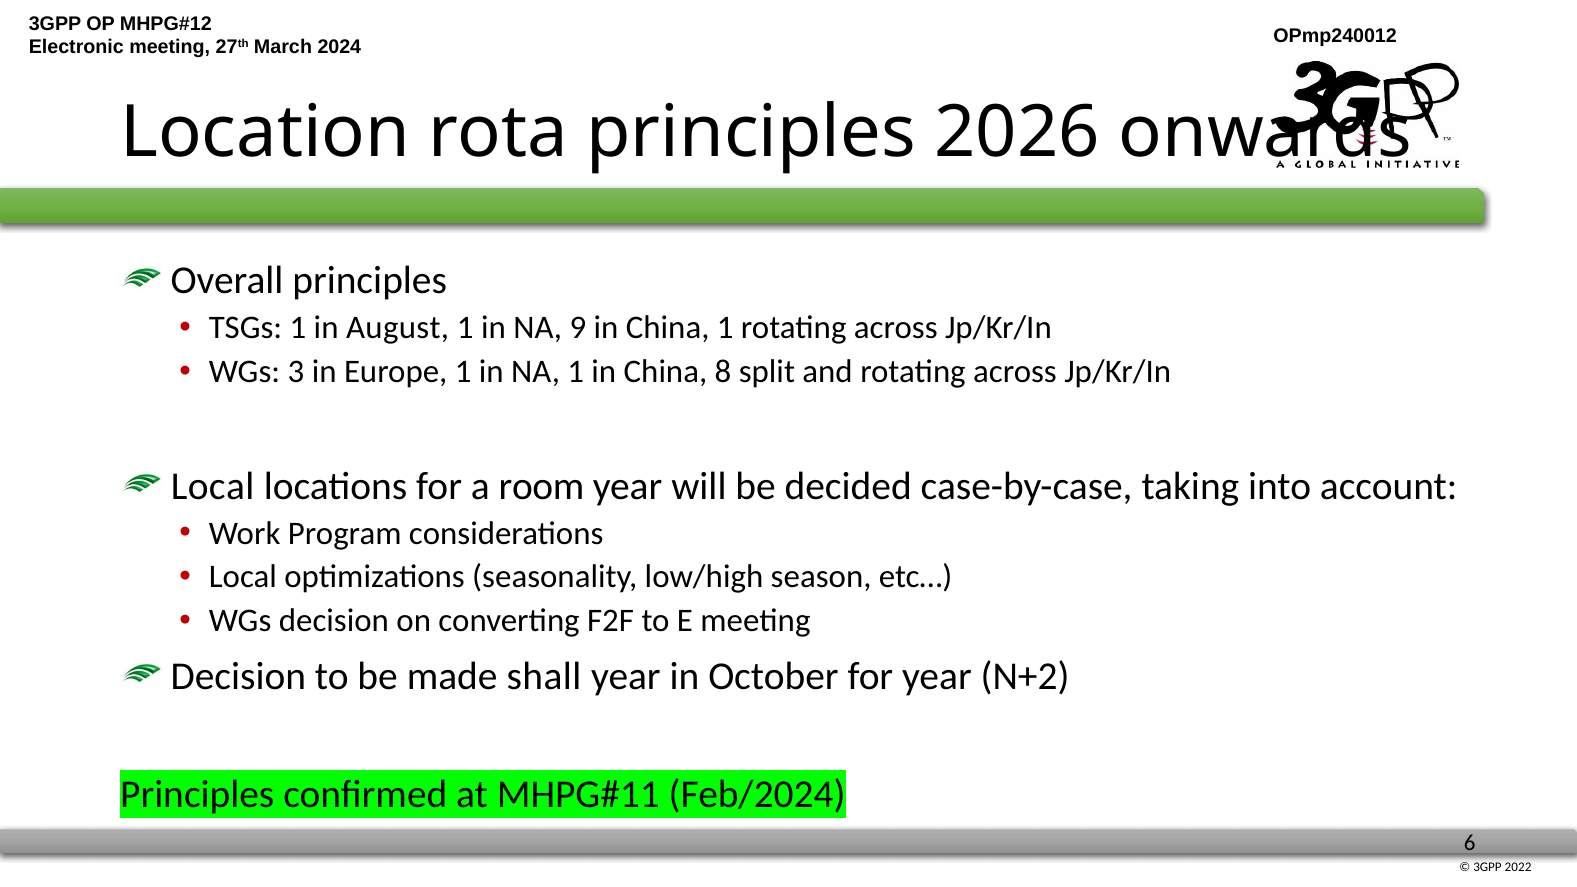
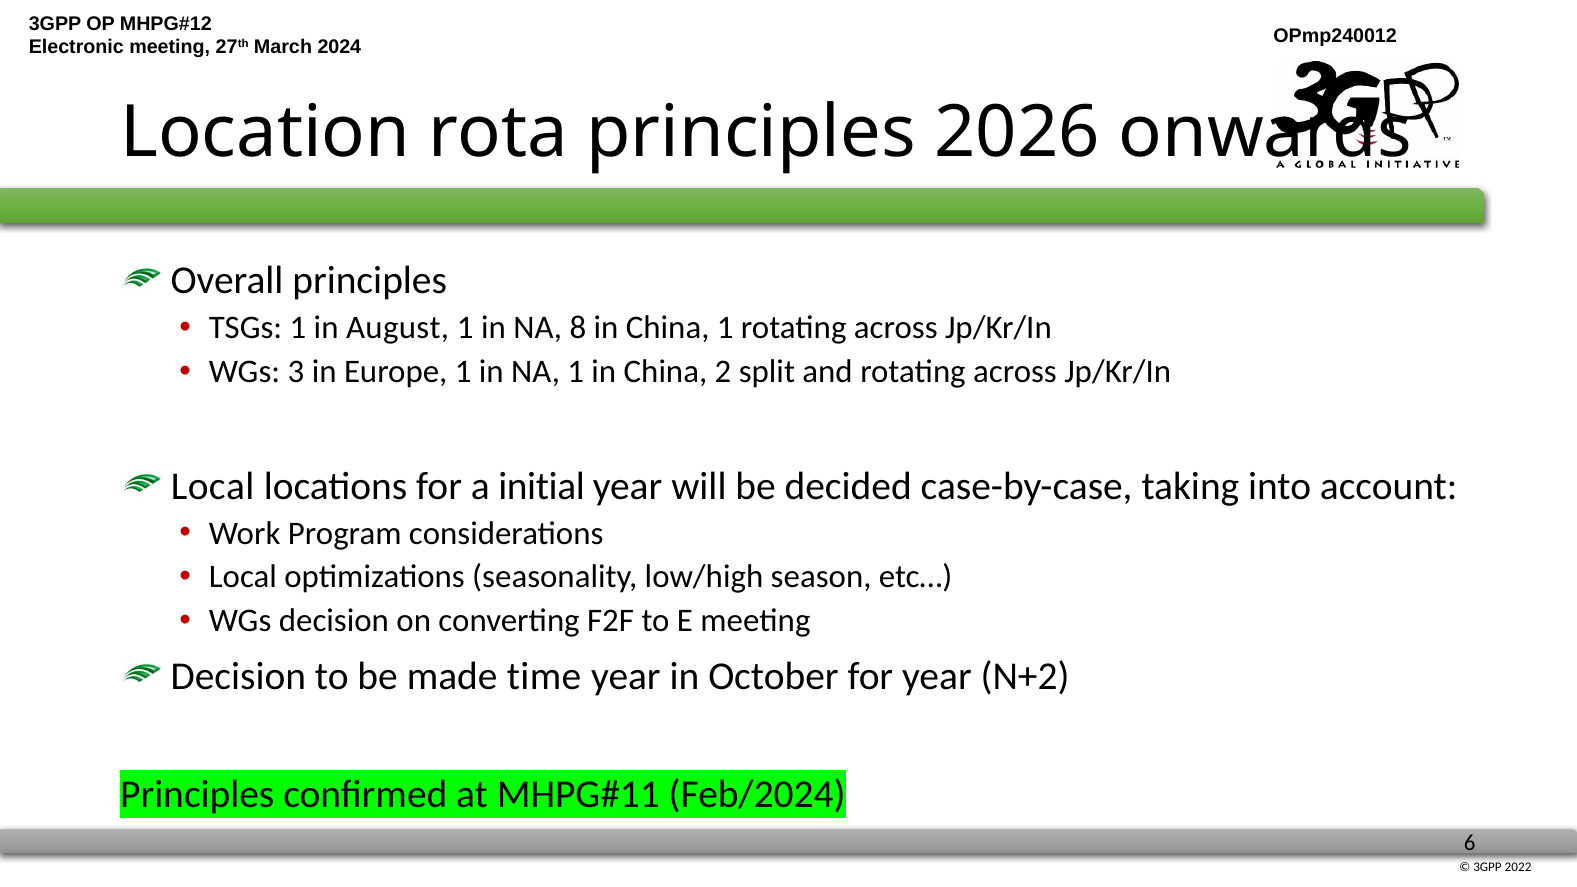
9: 9 -> 8
8: 8 -> 2
room: room -> initial
shall: shall -> time
